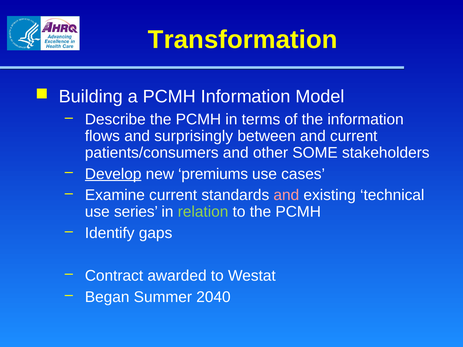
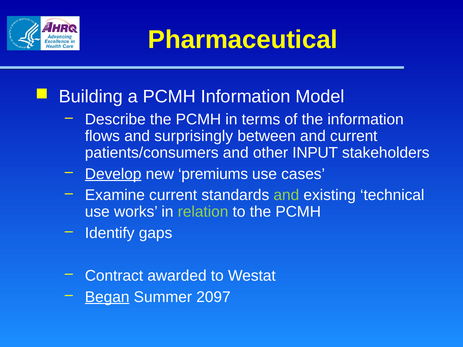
Transformation: Transformation -> Pharmaceutical
SOME: SOME -> INPUT
and at (286, 195) colour: pink -> light green
series: series -> works
Began underline: none -> present
2040: 2040 -> 2097
